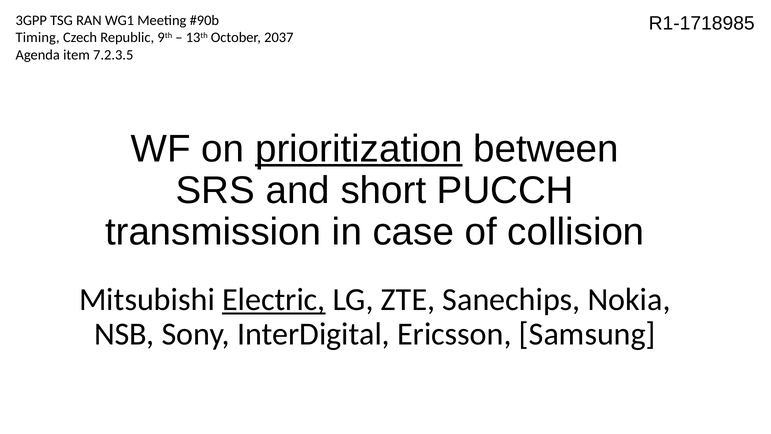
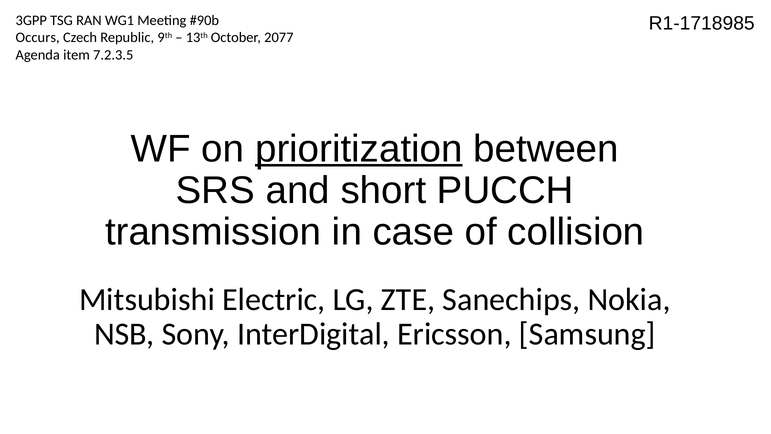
Timing: Timing -> Occurs
2037: 2037 -> 2077
Electric underline: present -> none
